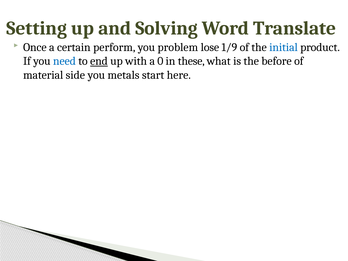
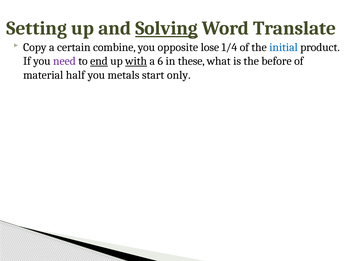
Solving underline: none -> present
Once: Once -> Copy
perform: perform -> combine
problem: problem -> opposite
1/9: 1/9 -> 1/4
need colour: blue -> purple
with underline: none -> present
0: 0 -> 6
side: side -> half
here: here -> only
